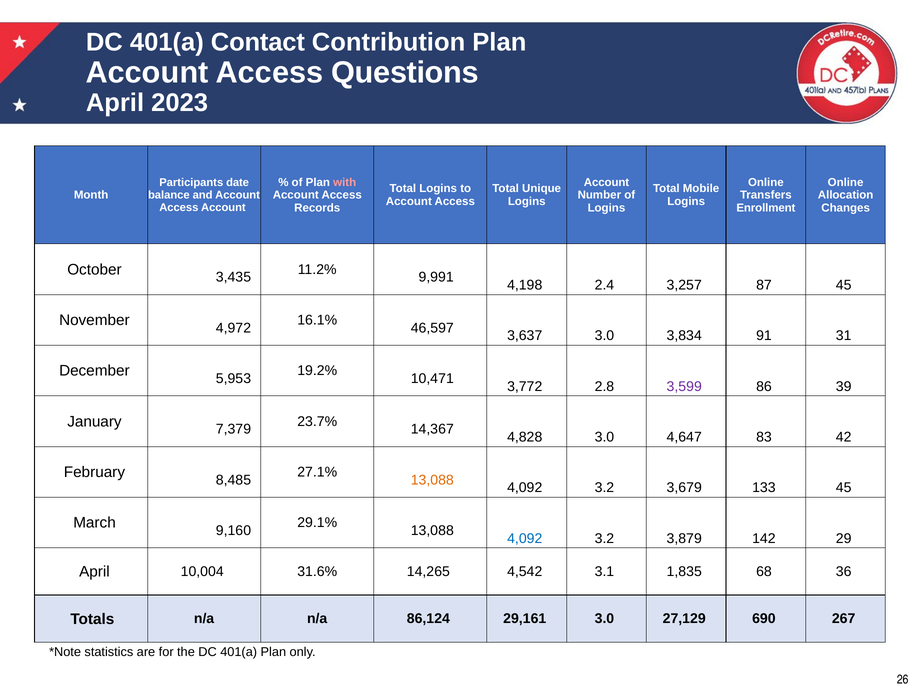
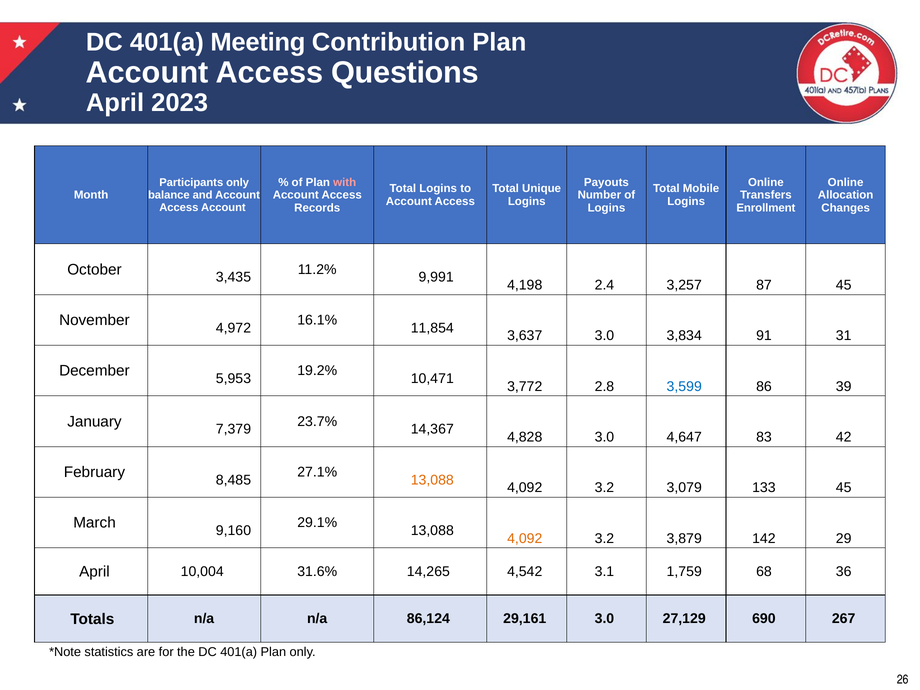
Contact: Contact -> Meeting
Account at (607, 182): Account -> Payouts
Participants date: date -> only
46,597: 46,597 -> 11,854
3,599 colour: purple -> blue
3,679: 3,679 -> 3,079
4,092 at (525, 538) colour: blue -> orange
1,835: 1,835 -> 1,759
